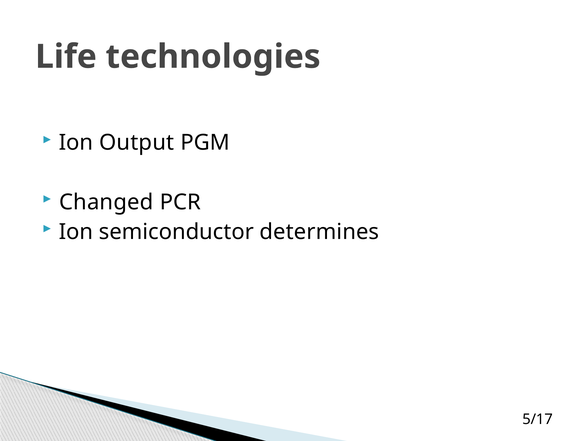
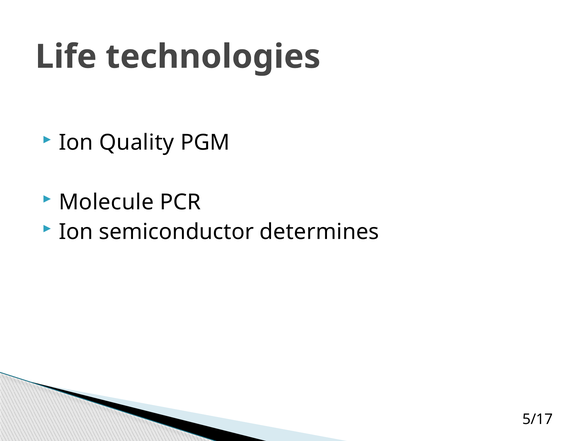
Output: Output -> Quality
Changed: Changed -> Molecule
